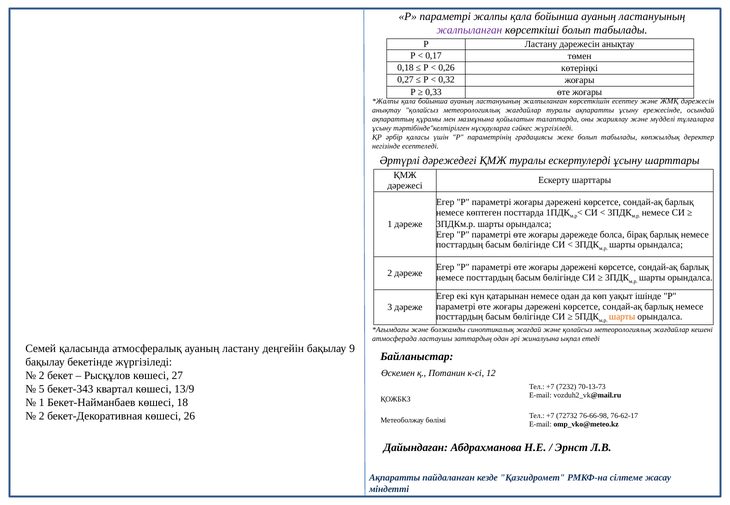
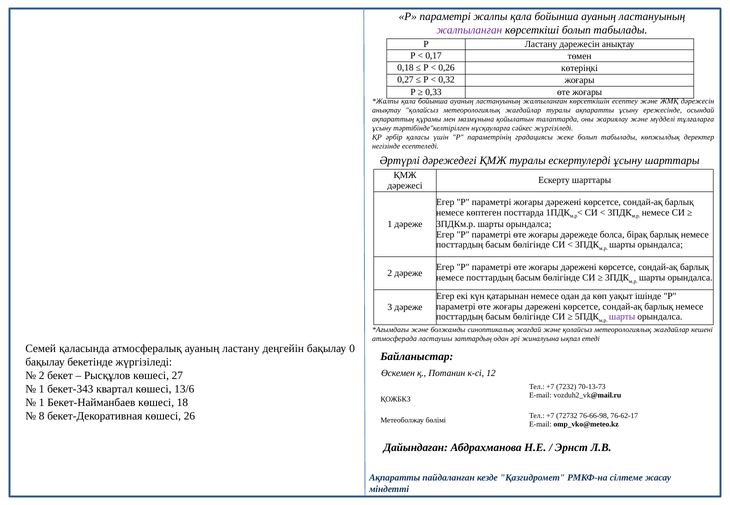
шарты at (622, 317) colour: orange -> purple
9: 9 -> 0
5 at (42, 389): 5 -> 1
13/9: 13/9 -> 13/6
2 at (42, 416): 2 -> 8
